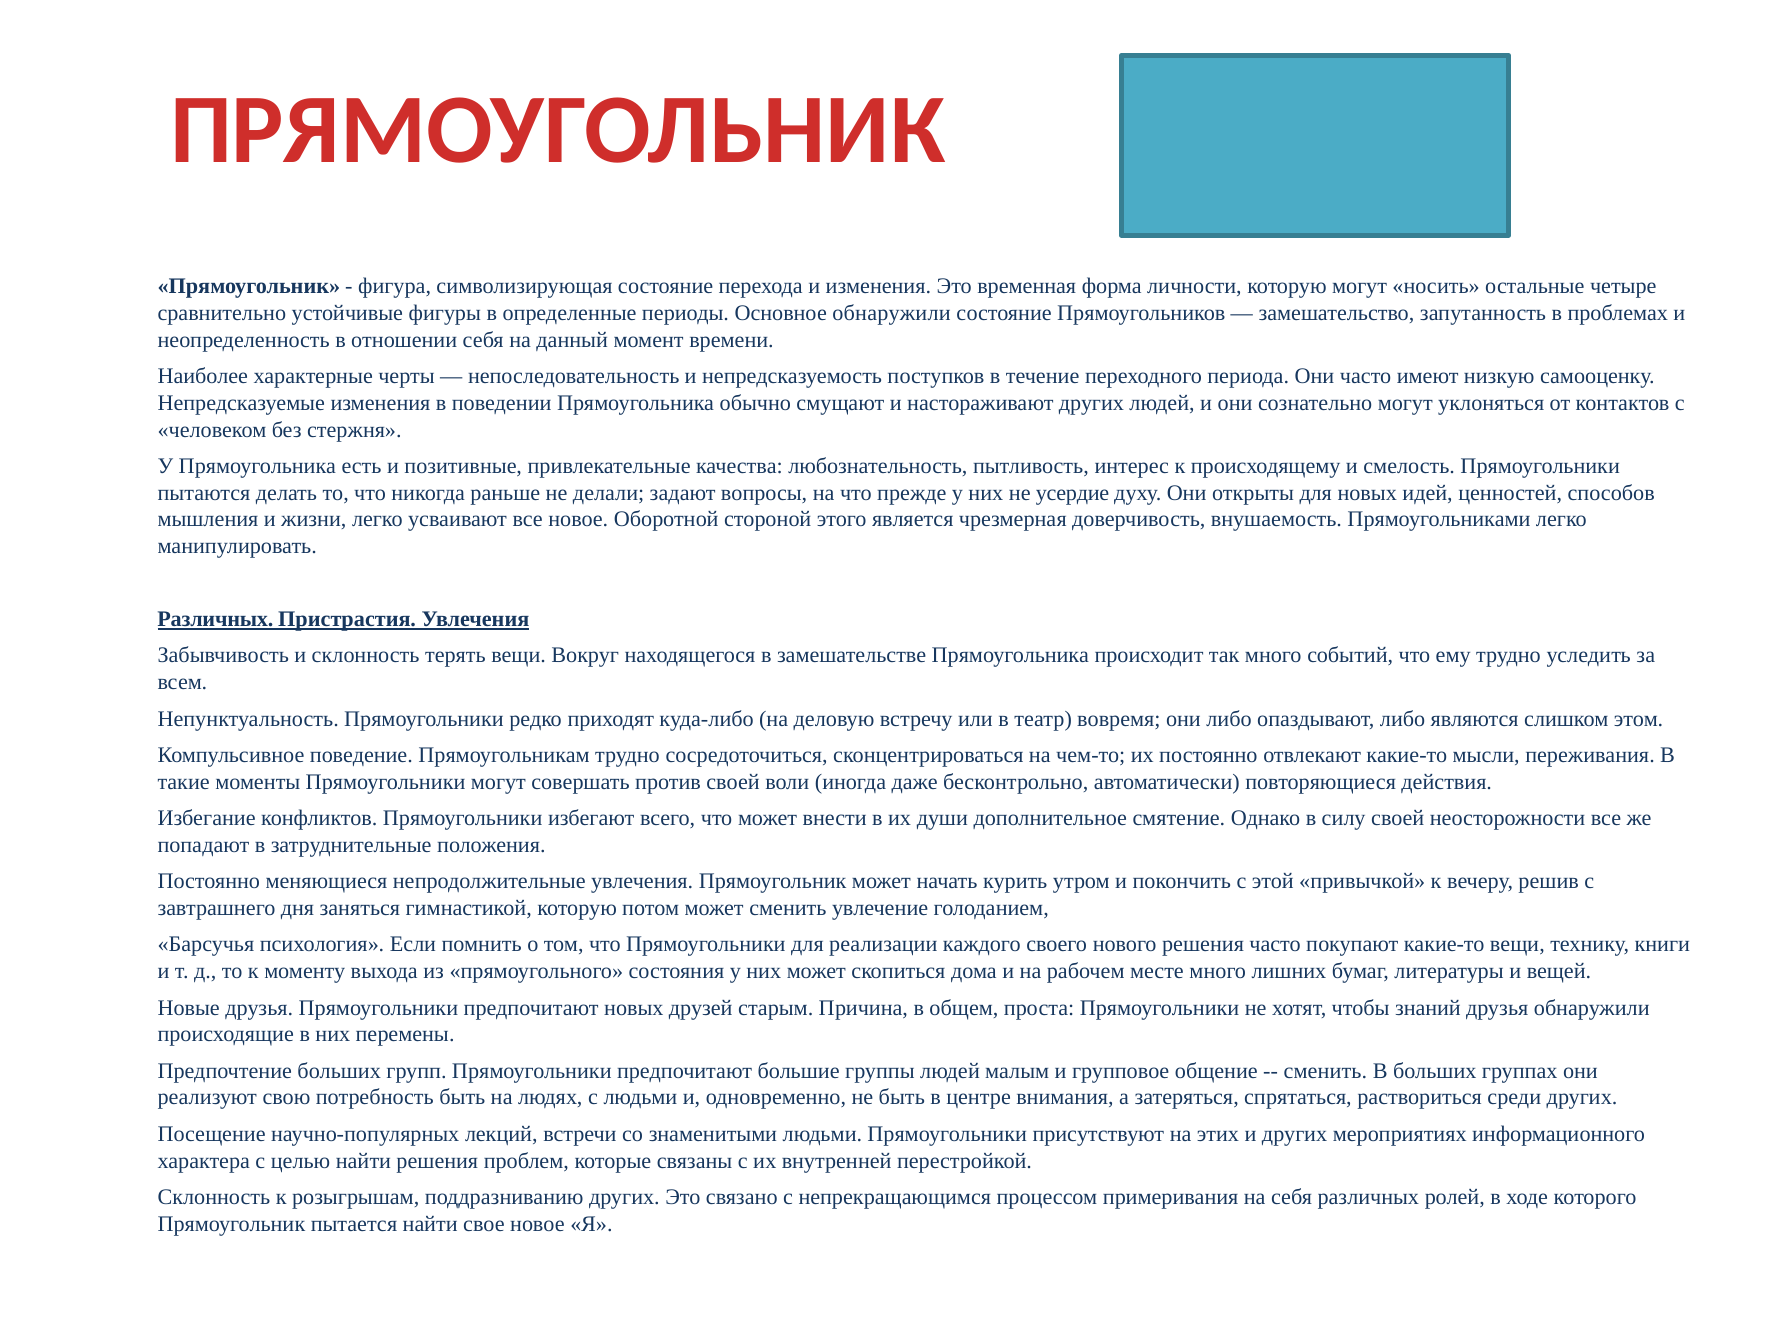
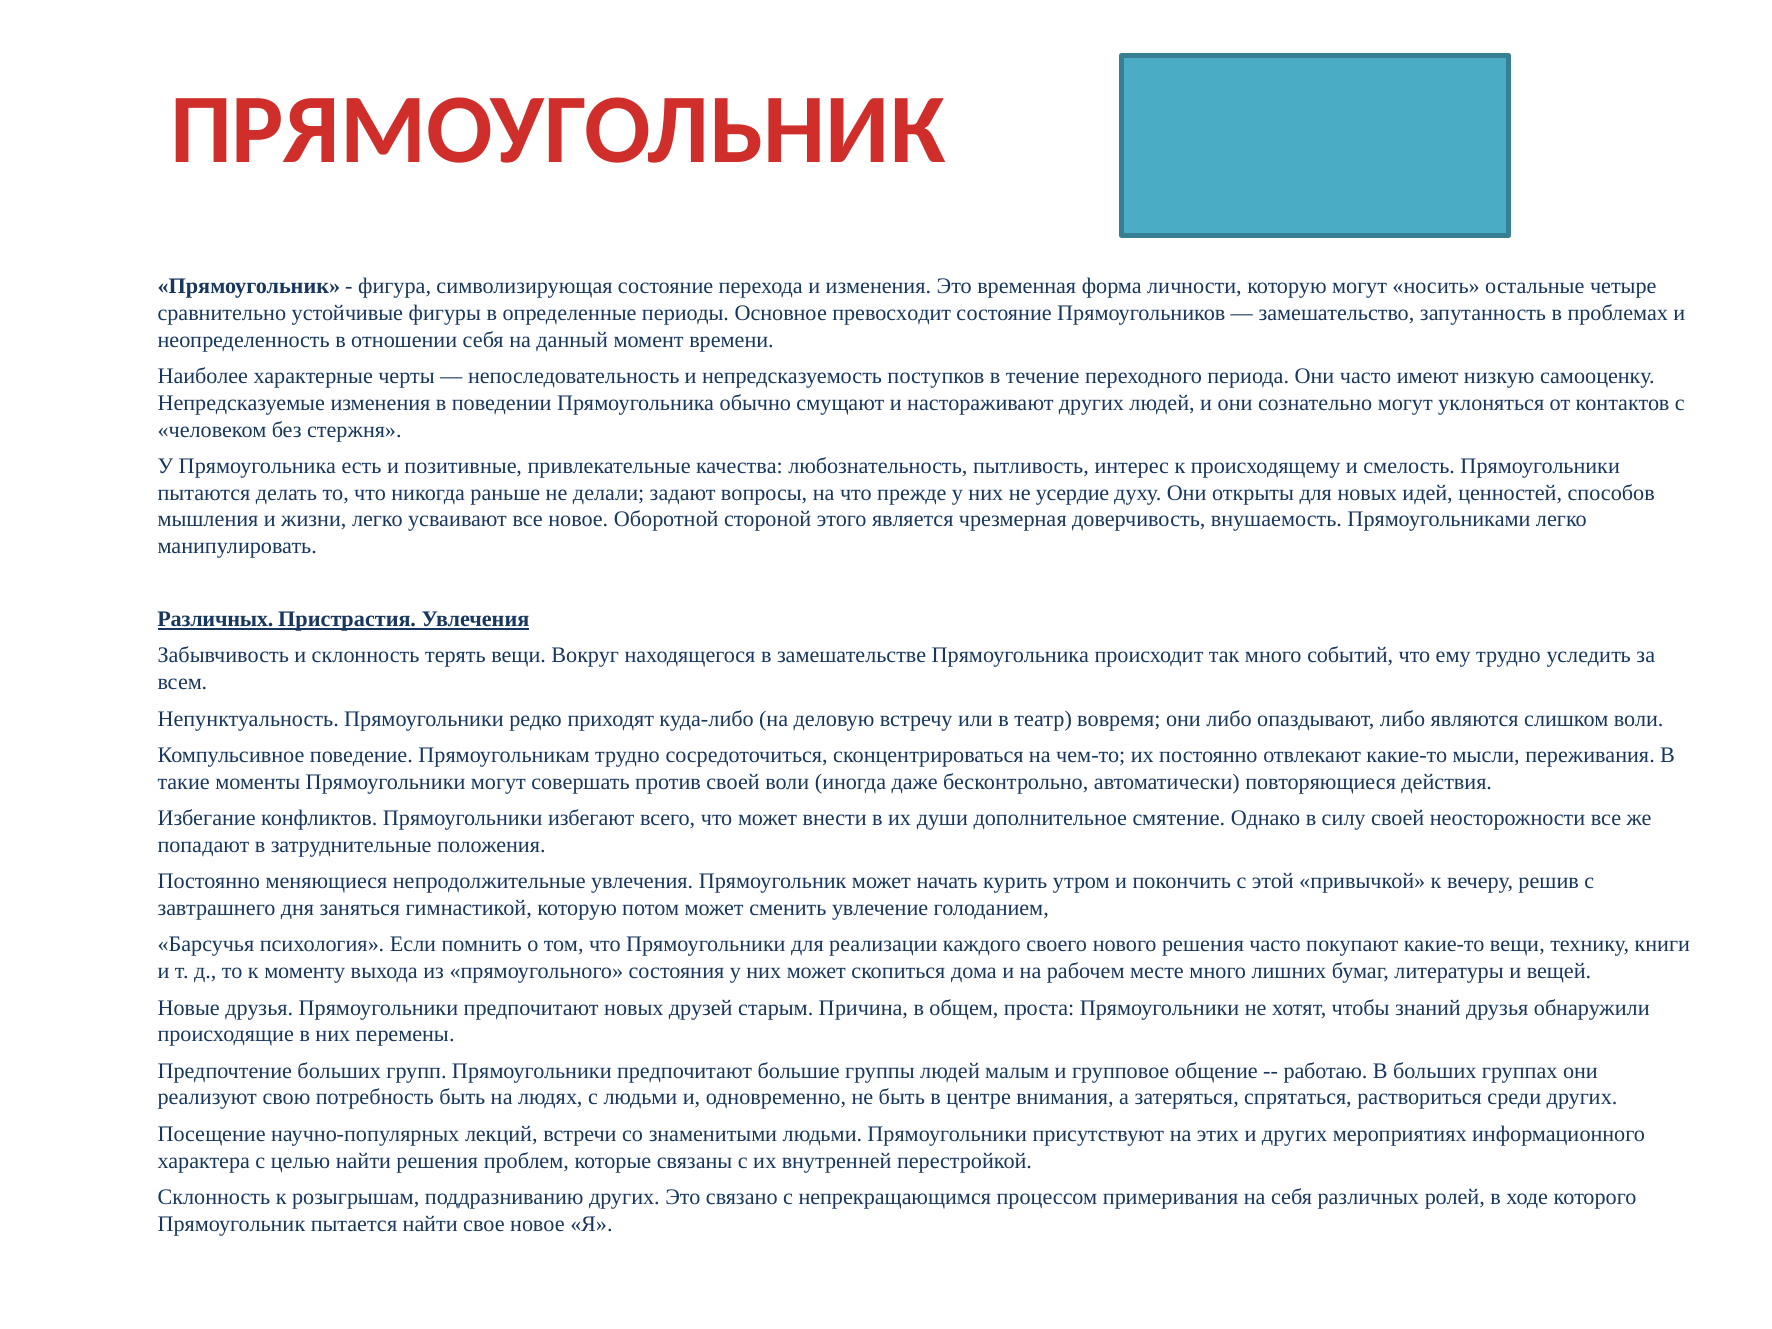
Основное обнаружили: обнаружили -> превосходит
слишком этом: этом -> воли
сменить at (1325, 1071): сменить -> работаю
